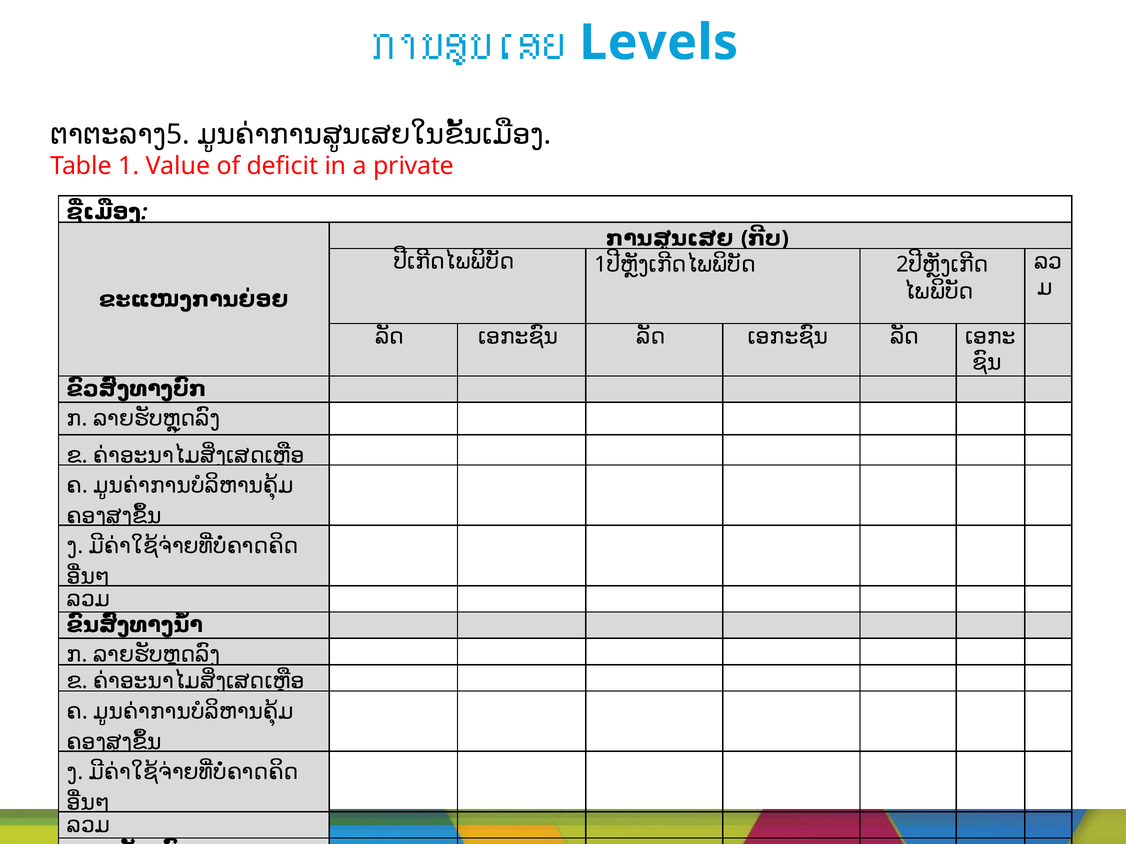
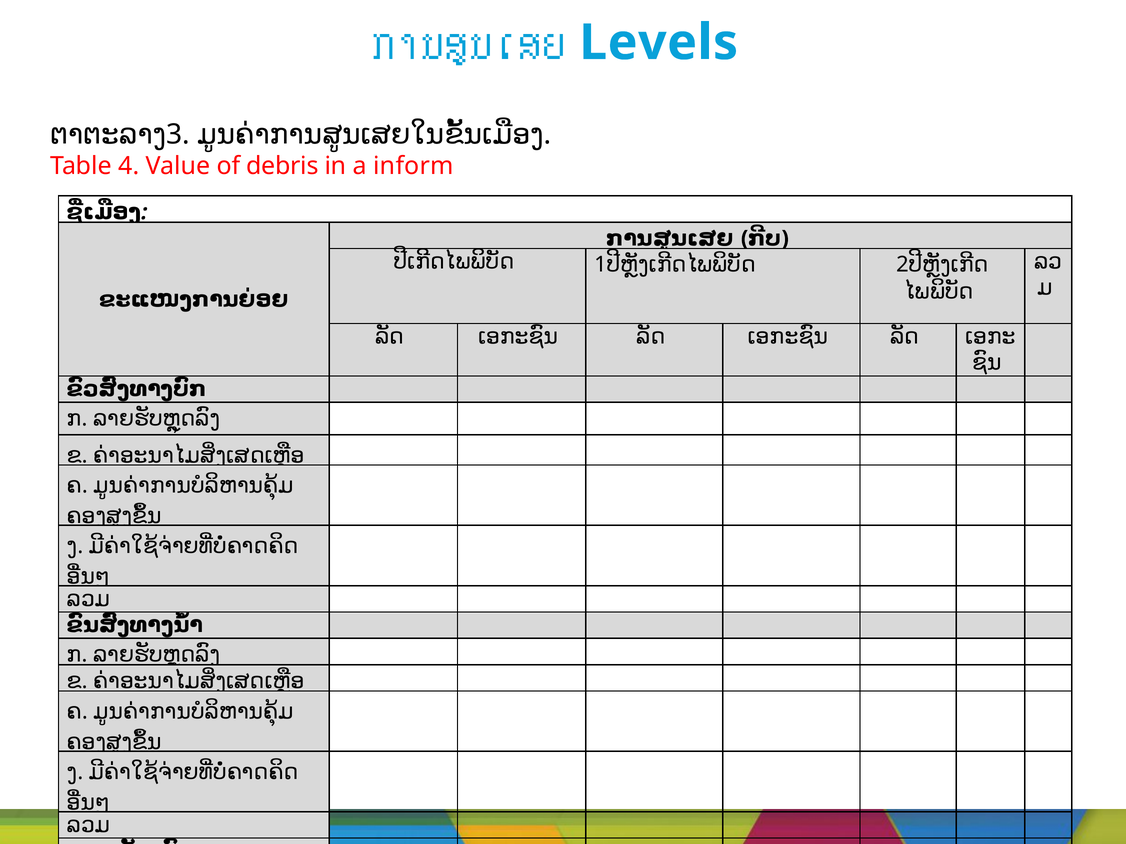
5: 5 -> 3
Table 1: 1 -> 4
deficit: deficit -> debris
private: private -> inform
